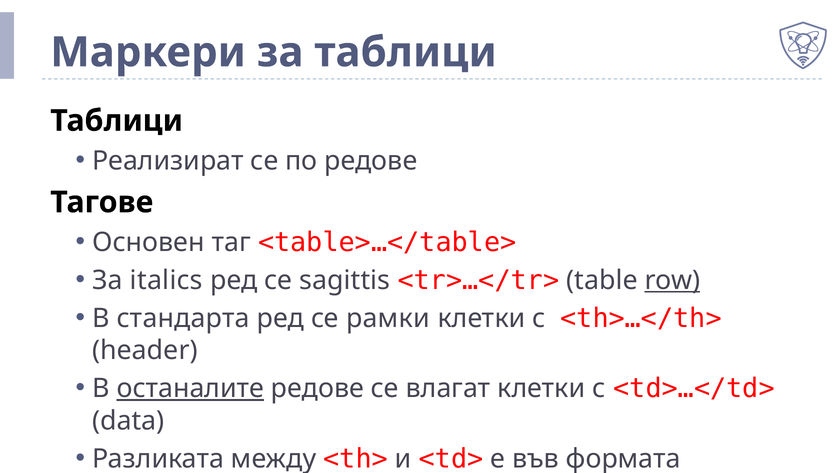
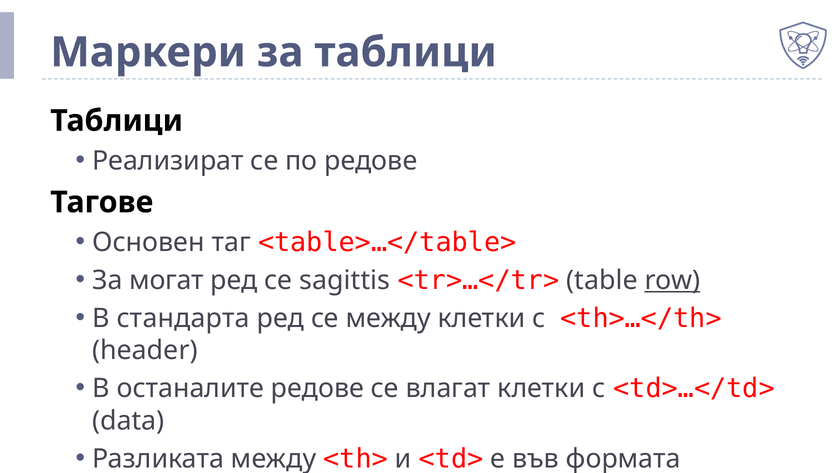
italics: italics -> могат
се рамки: рамки -> между
останалите underline: present -> none
